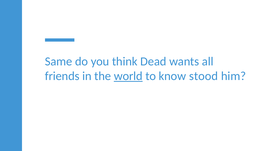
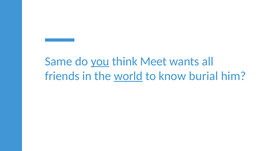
you underline: none -> present
Dead: Dead -> Meet
stood: stood -> burial
